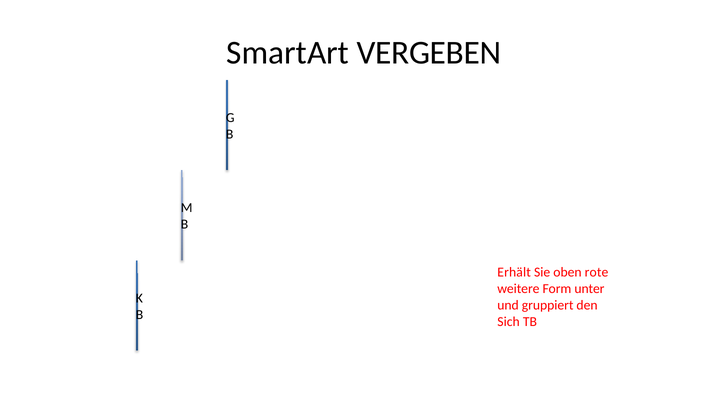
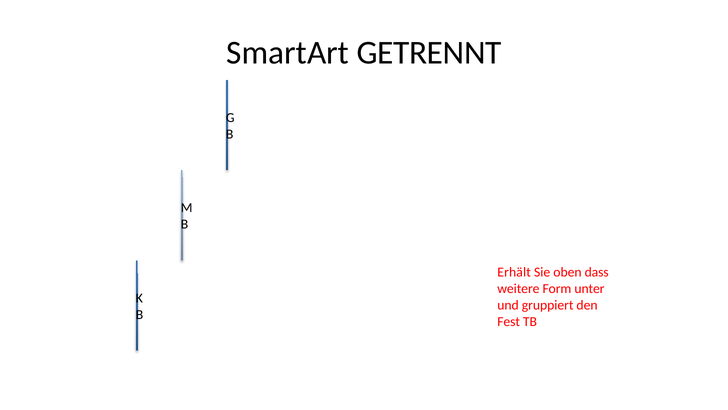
VERGEBEN: VERGEBEN -> GETRENNT
rote: rote -> dass
Sich: Sich -> Fest
